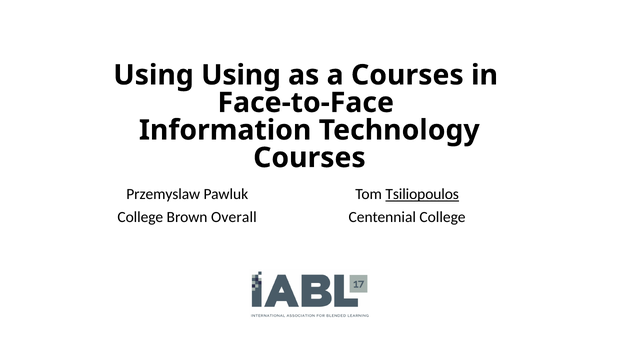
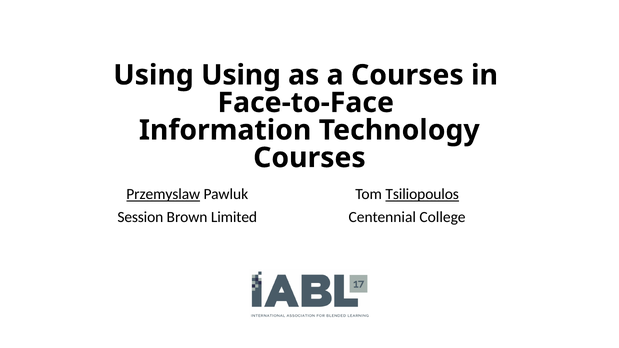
Przemyslaw underline: none -> present
College at (140, 217): College -> Session
Overall: Overall -> Limited
